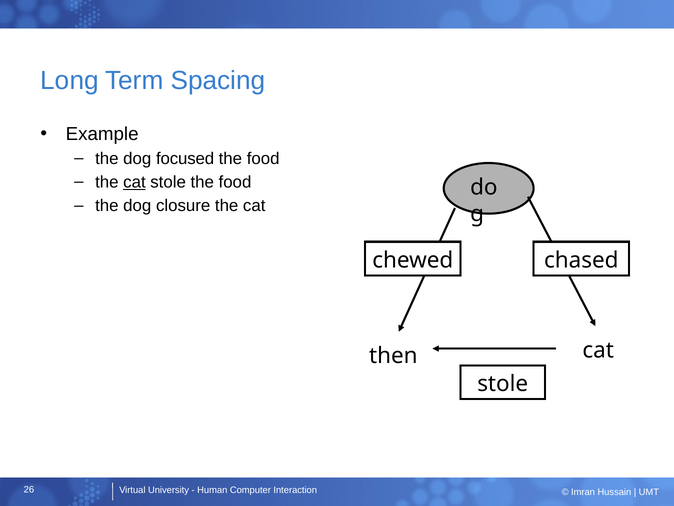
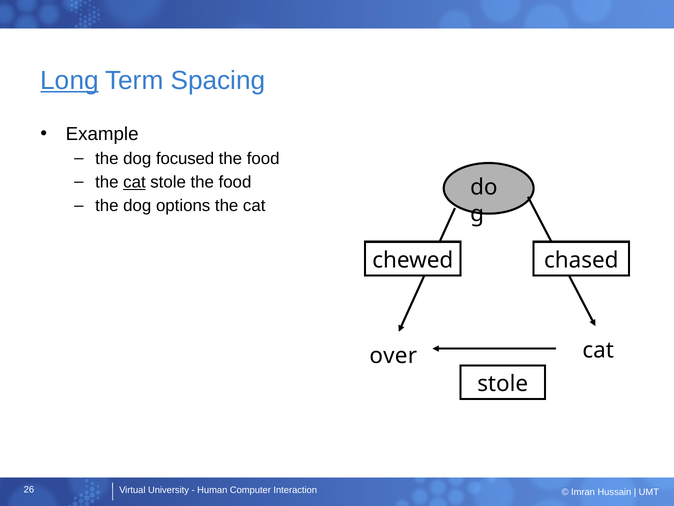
Long underline: none -> present
closure: closure -> options
then: then -> over
